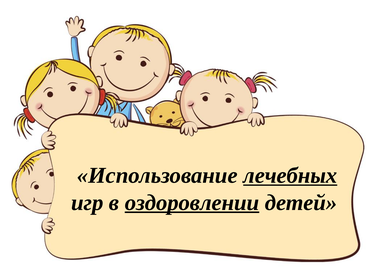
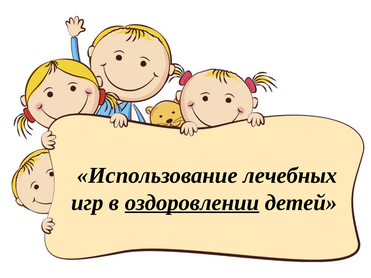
лечебных underline: present -> none
